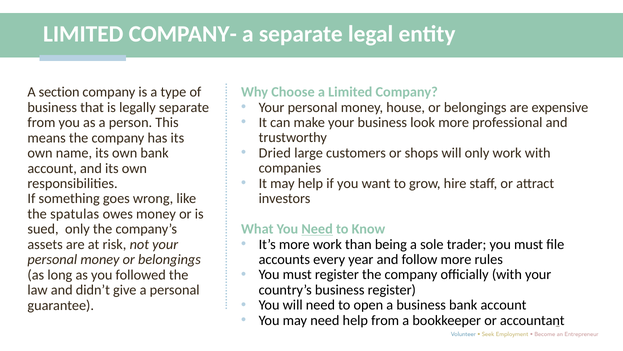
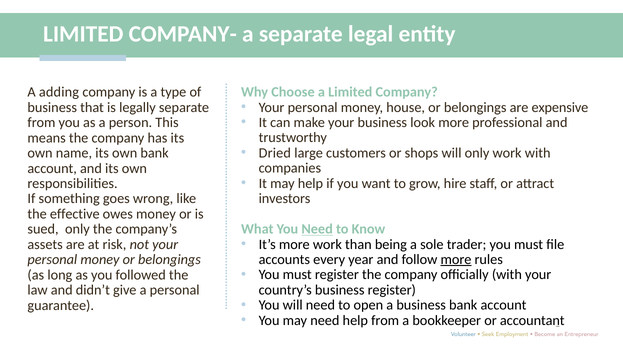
section: section -> adding
spatulas: spatulas -> effective
more at (456, 259) underline: none -> present
